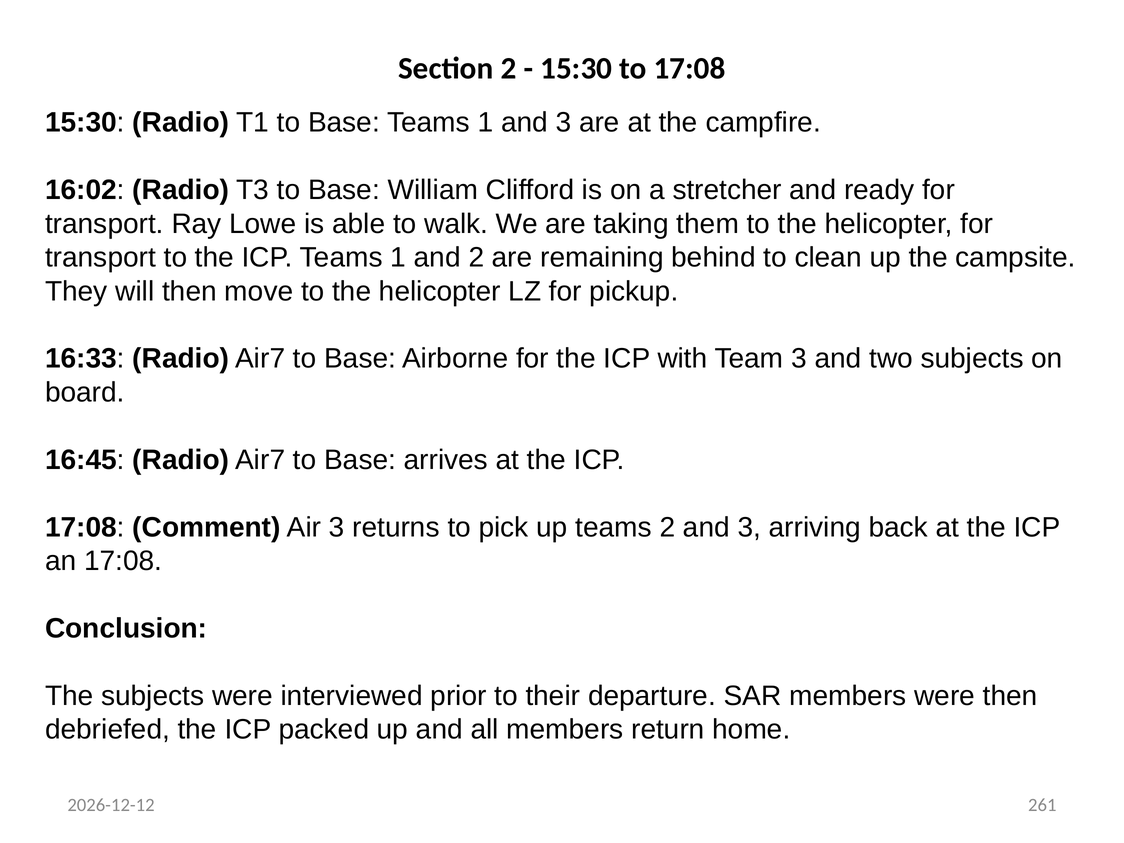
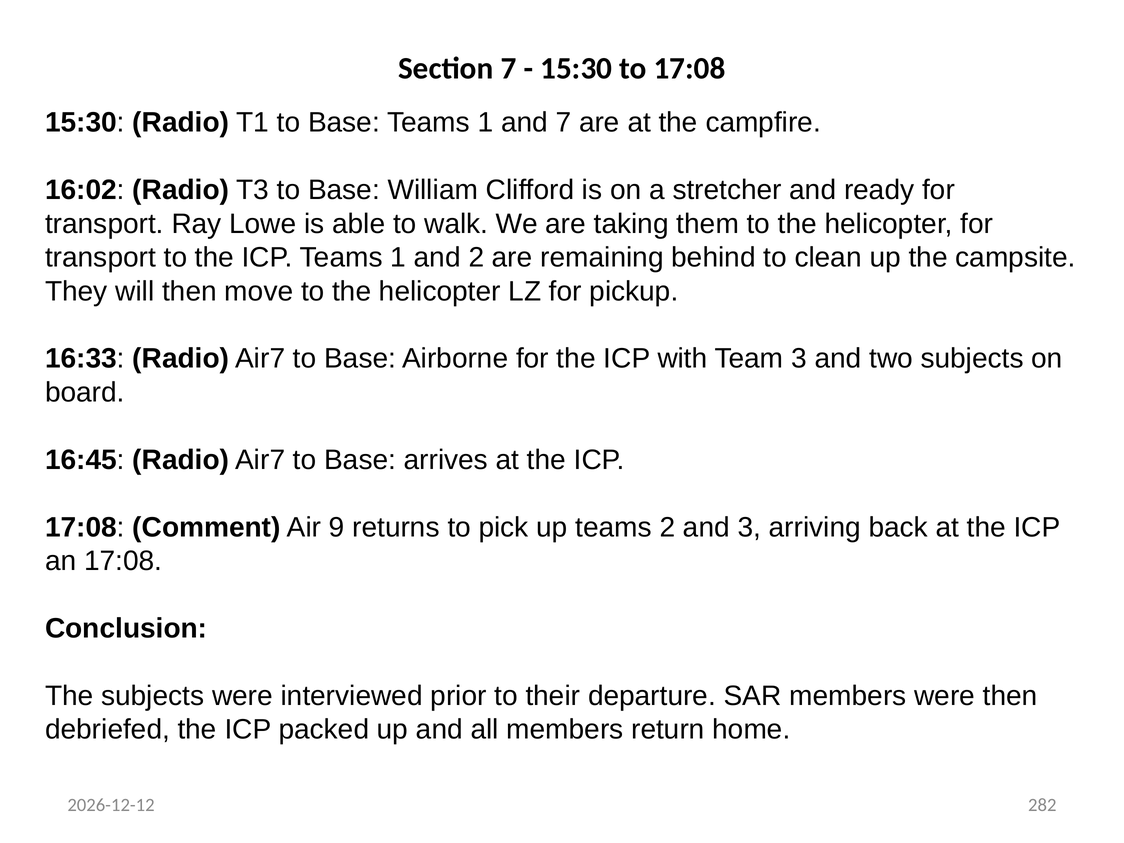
Section 2: 2 -> 7
1 and 3: 3 -> 7
Air 3: 3 -> 9
261: 261 -> 282
